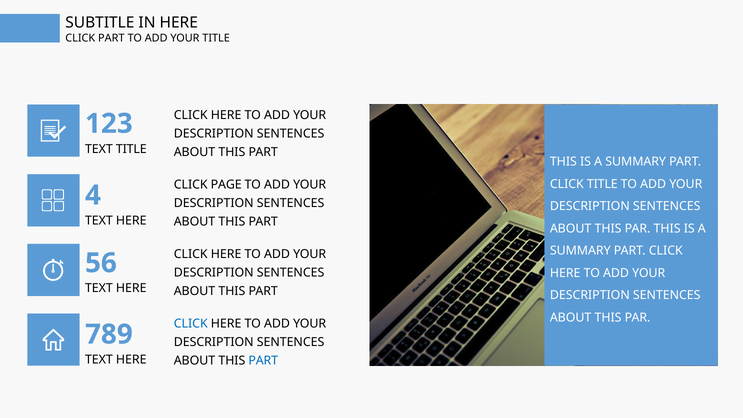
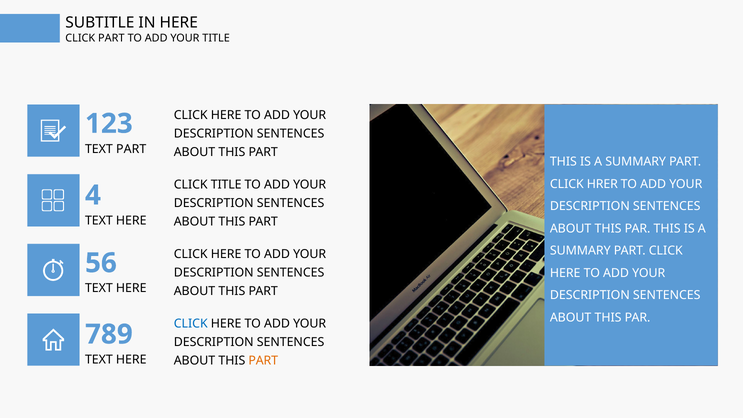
TEXT TITLE: TITLE -> PART
CLICK TITLE: TITLE -> HRER
CLICK PAGE: PAGE -> TITLE
PART at (263, 361) colour: blue -> orange
